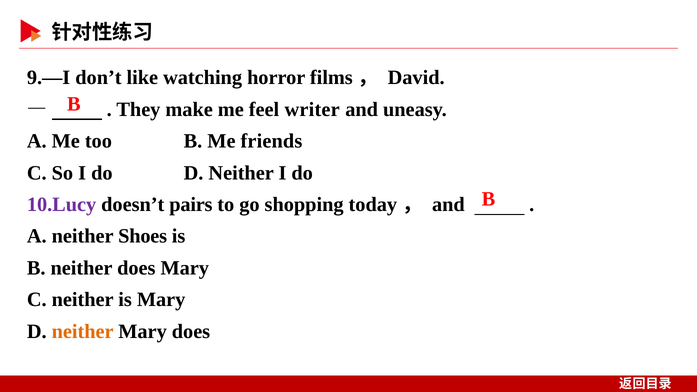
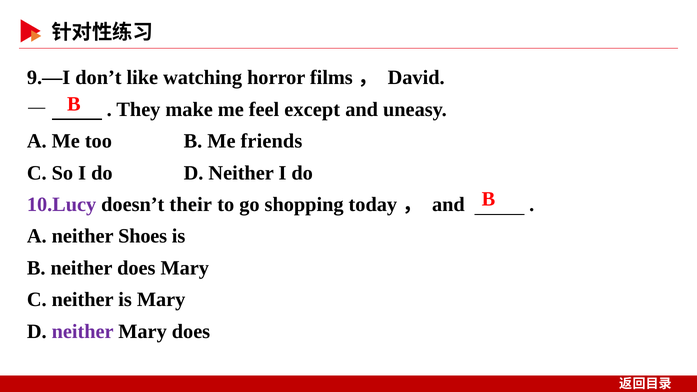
writer: writer -> except
pairs: pairs -> their
neither at (83, 331) colour: orange -> purple
